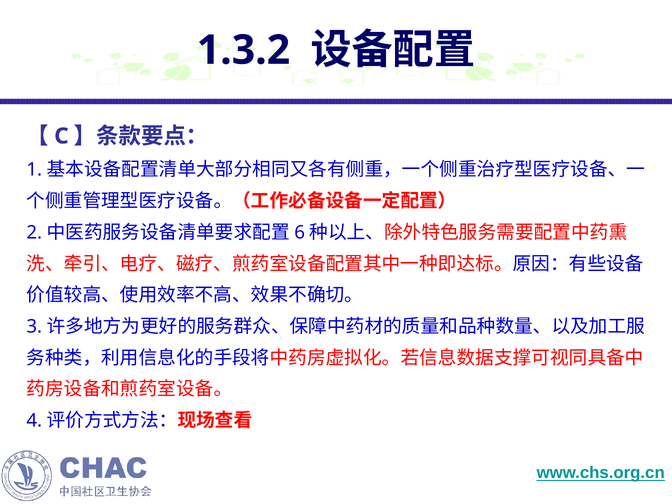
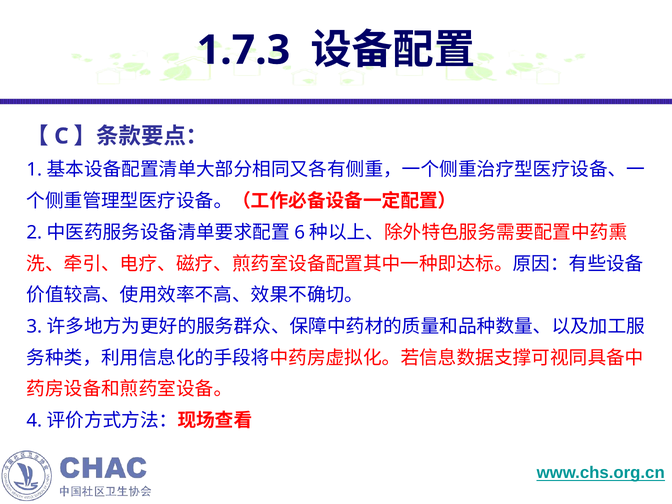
1.3.2: 1.3.2 -> 1.7.3
